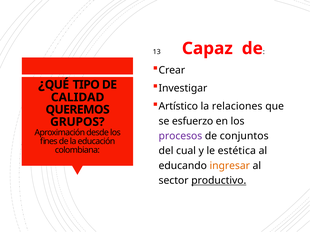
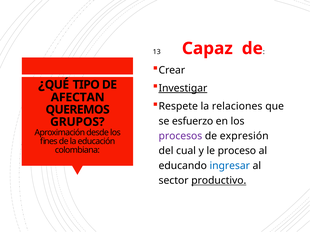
Investigar underline: none -> present
CALIDAD: CALIDAD -> AFECTAN
Artístico: Artístico -> Respete
conjuntos: conjuntos -> expresión
estética: estética -> proceso
ingresar colour: orange -> blue
